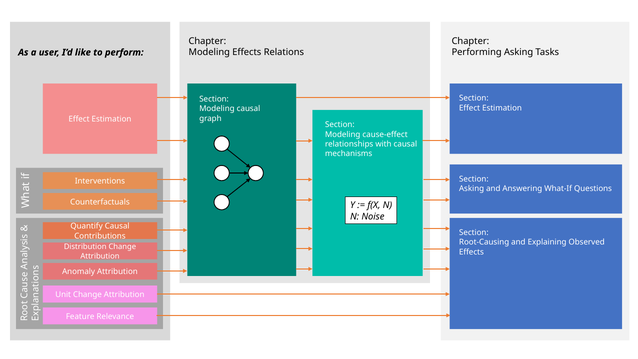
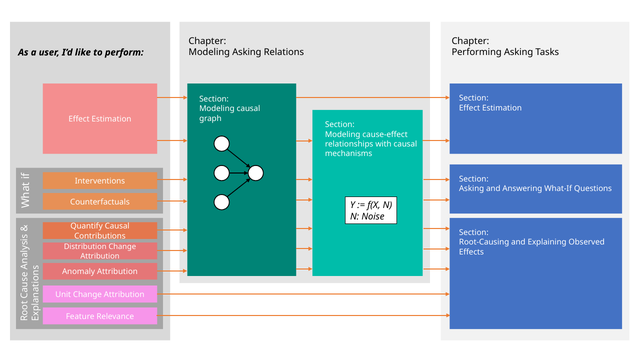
Modeling Effects: Effects -> Asking
